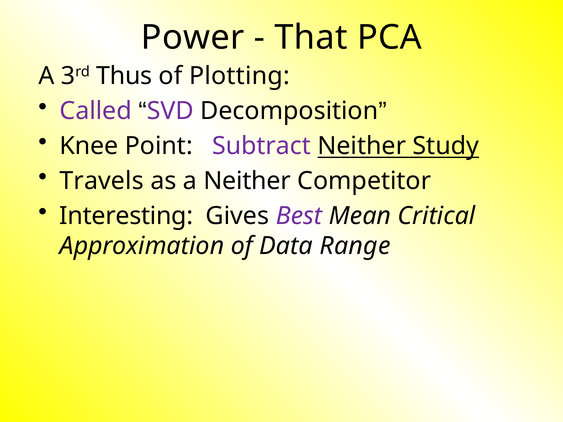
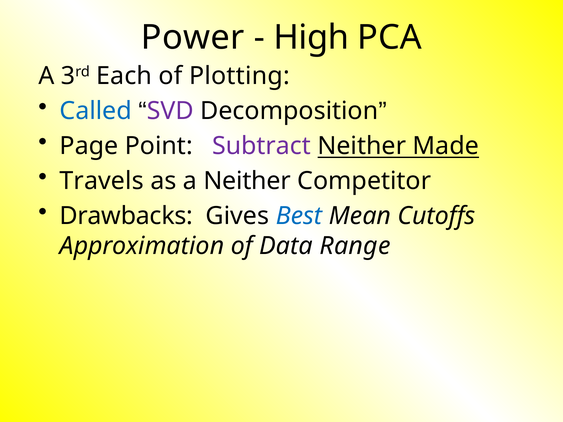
That: That -> High
Thus: Thus -> Each
Called colour: purple -> blue
Knee: Knee -> Page
Study: Study -> Made
Interesting: Interesting -> Drawbacks
Best colour: purple -> blue
Critical: Critical -> Cutoffs
